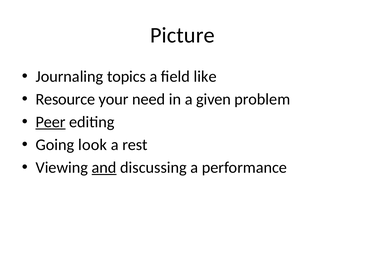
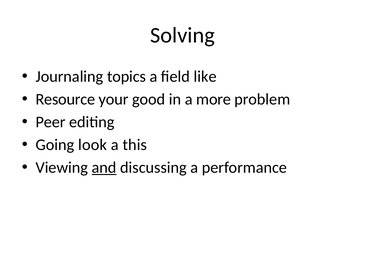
Picture: Picture -> Solving
need: need -> good
given: given -> more
Peer underline: present -> none
rest: rest -> this
